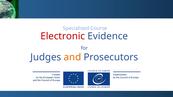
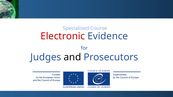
and colour: orange -> black
